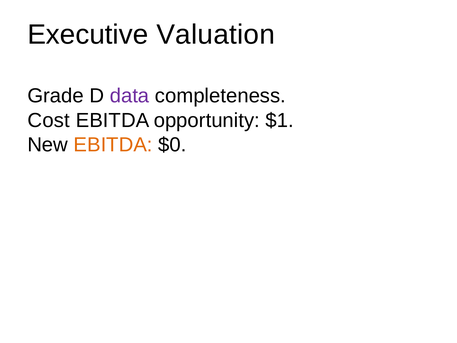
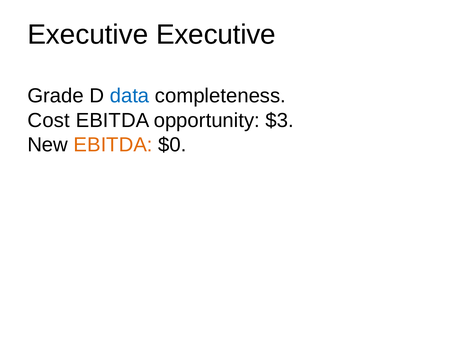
Executive Valuation: Valuation -> Executive
data colour: purple -> blue
$1: $1 -> $3
